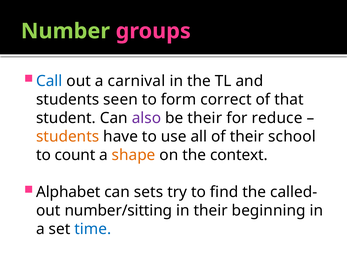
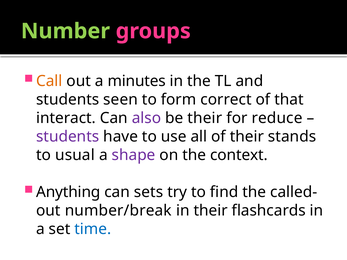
Call colour: blue -> orange
carnival: carnival -> minutes
student: student -> interact
students at (68, 137) colour: orange -> purple
school: school -> stands
count: count -> usual
shape colour: orange -> purple
Alphabet: Alphabet -> Anything
number/sitting: number/sitting -> number/break
beginning: beginning -> flashcards
